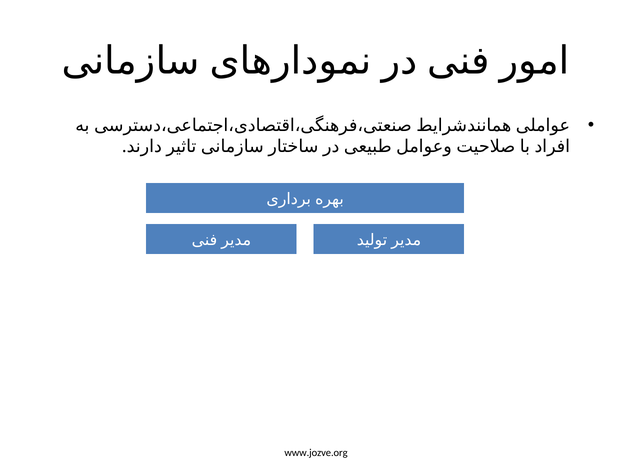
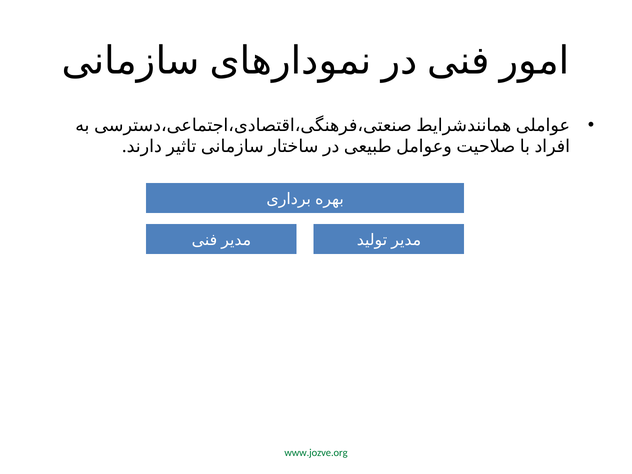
www.jozve.org colour: black -> green
